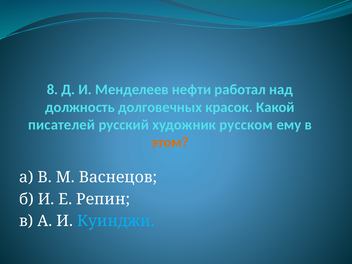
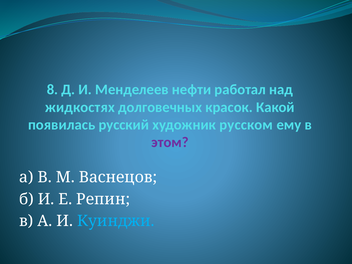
должность: должность -> жидкостях
писателей: писателей -> появилась
этом colour: orange -> purple
